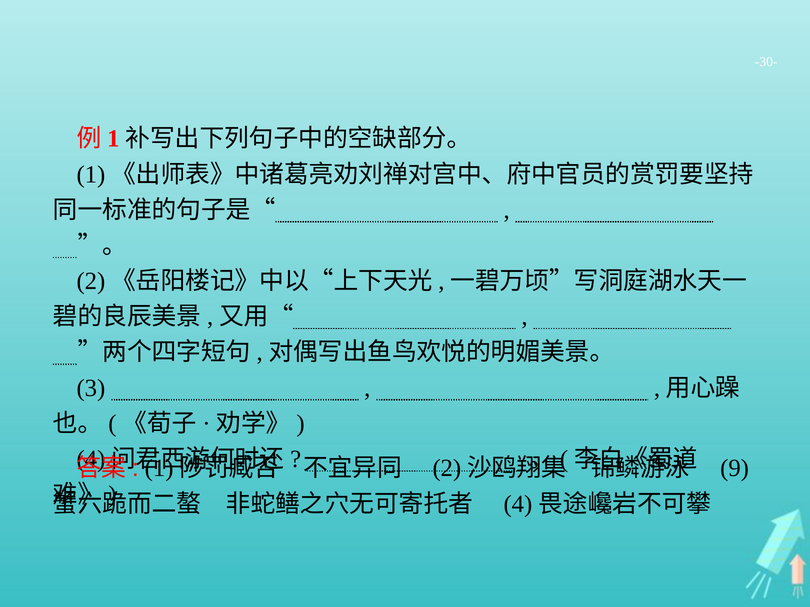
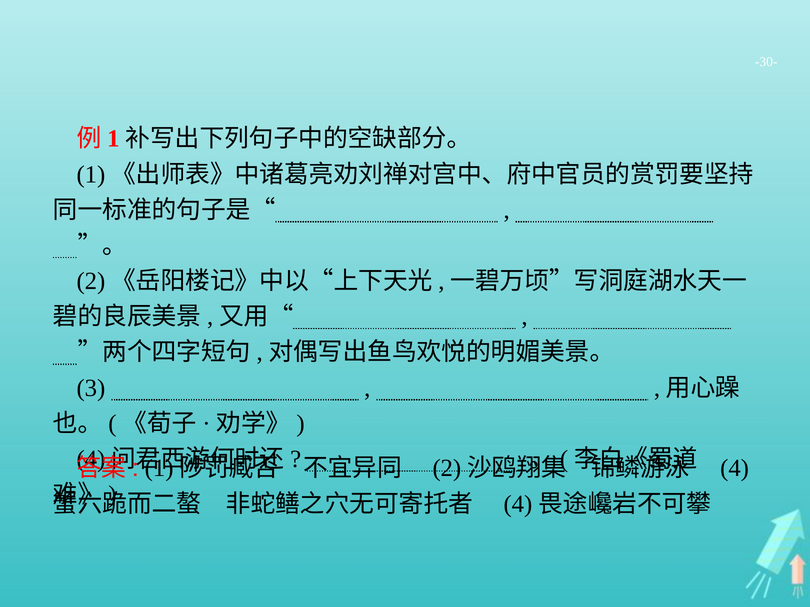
9: 9 -> 4
